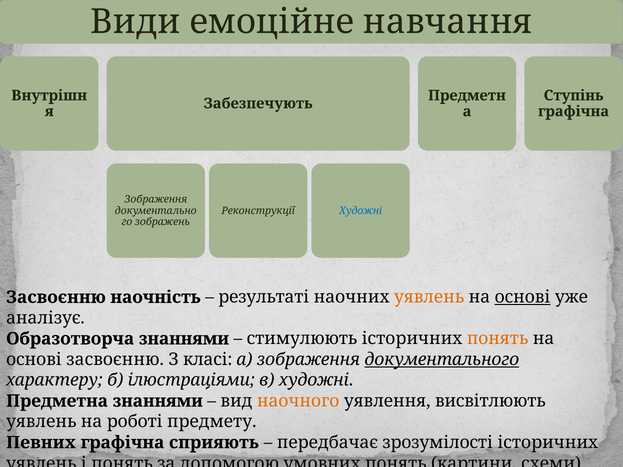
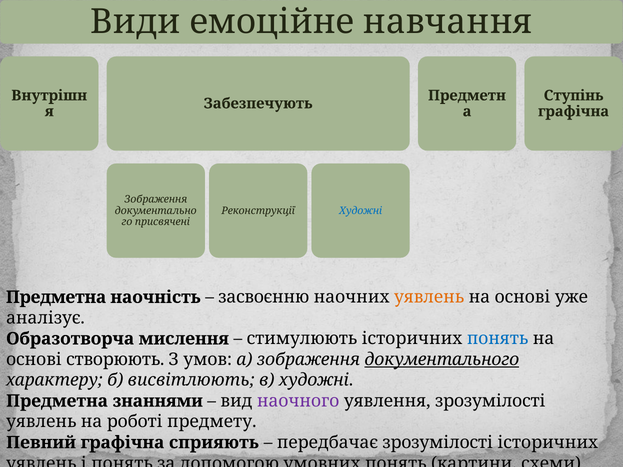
зображень: зображень -> присвячені
Засвоєнню at (56, 297): Засвоєнню -> Предметна
результаті: результаті -> засвоєнню
основі at (523, 297) underline: present -> none
Образотворча знаннями: знаннями -> мислення
понять at (498, 339) colour: orange -> blue
основі засвоєнню: засвоєнню -> створюють
класі: класі -> умов
ілюстраціями: ілюстраціями -> висвітлюють
наочного colour: orange -> purple
уявлення висвітлюють: висвітлюють -> зрозумілості
Певних: Певних -> Певний
